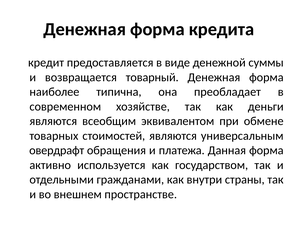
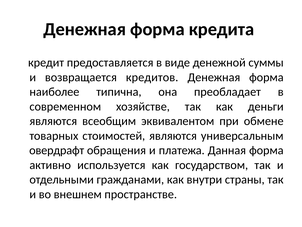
товарный: товарный -> кредитов
